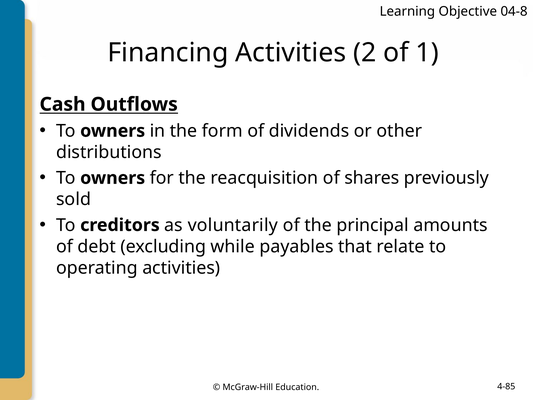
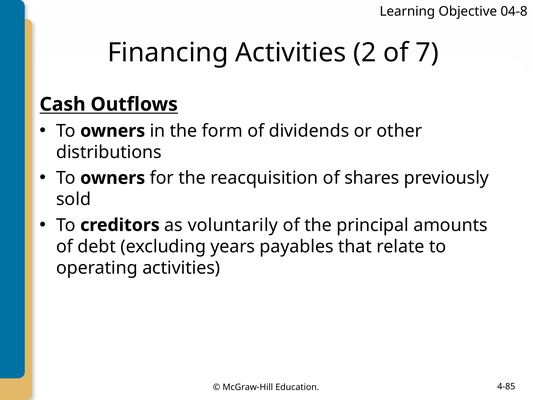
1: 1 -> 7
while: while -> years
